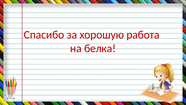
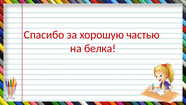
работа: работа -> частью
